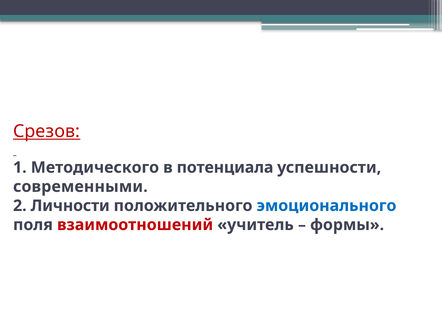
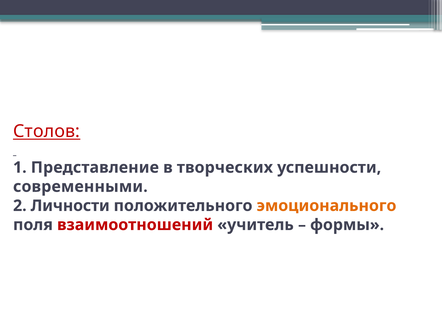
Срезов: Срезов -> Столов
Методического: Методического -> Представление
потенциала: потенциала -> творческих
эмоционального colour: blue -> orange
